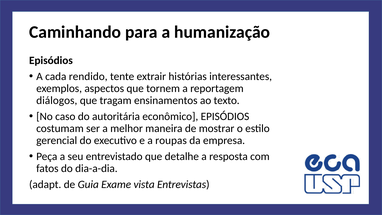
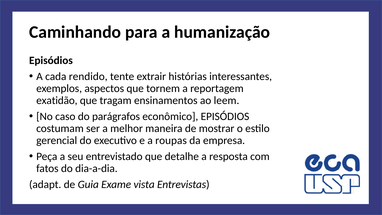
diálogos: diálogos -> exatidão
texto: texto -> leem
autoritária: autoritária -> parágrafos
